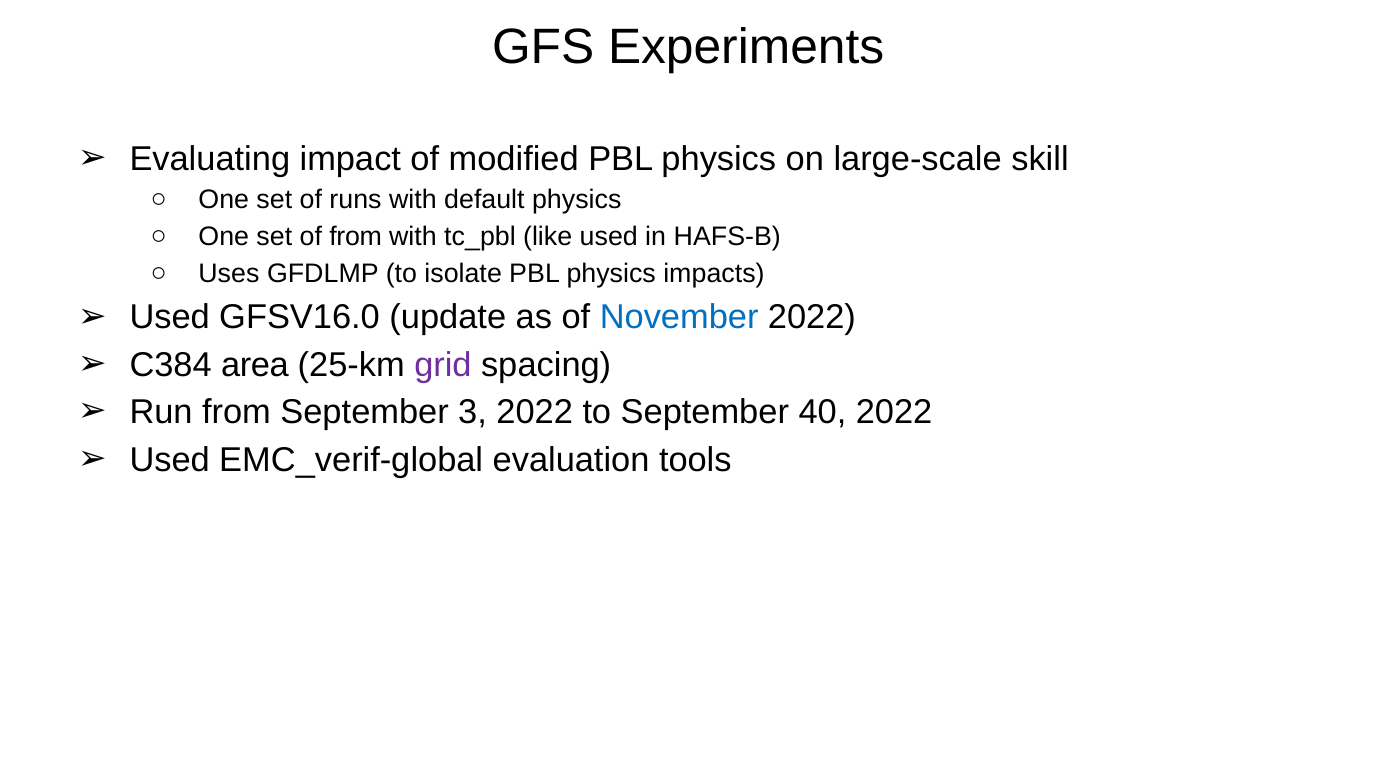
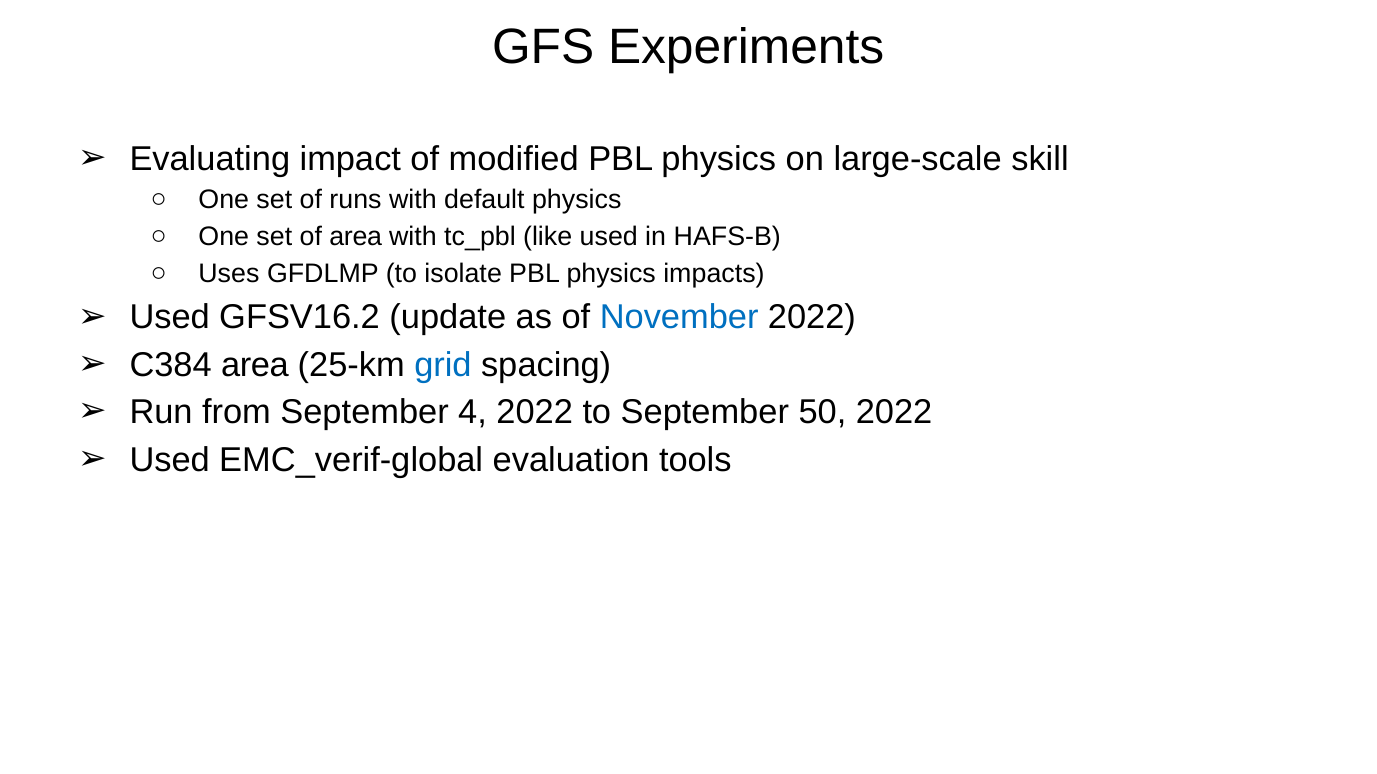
of from: from -> area
GFSV16.0: GFSV16.0 -> GFSV16.2
grid colour: purple -> blue
3: 3 -> 4
40: 40 -> 50
